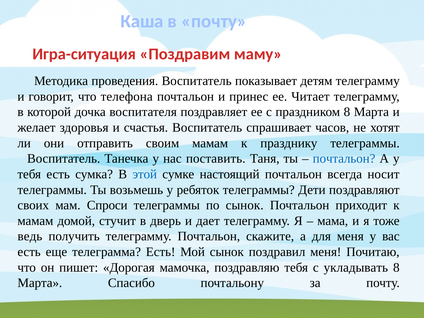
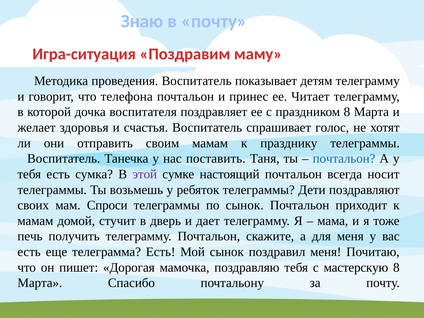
Каша: Каша -> Знаю
часов: часов -> голос
этой colour: blue -> purple
ведь: ведь -> печь
укладывать: укладывать -> мастерскую
